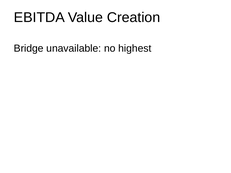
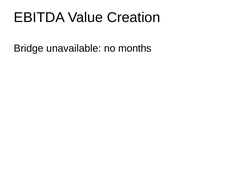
highest: highest -> months
